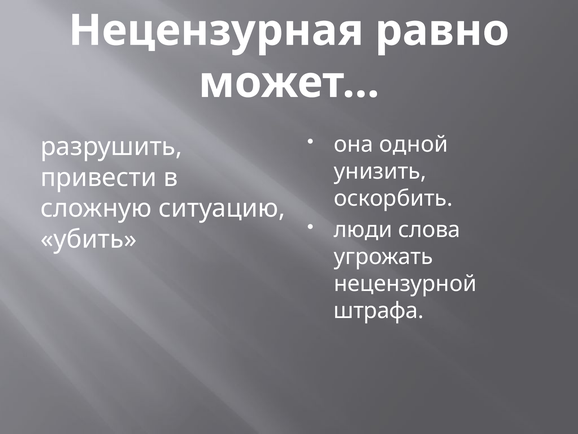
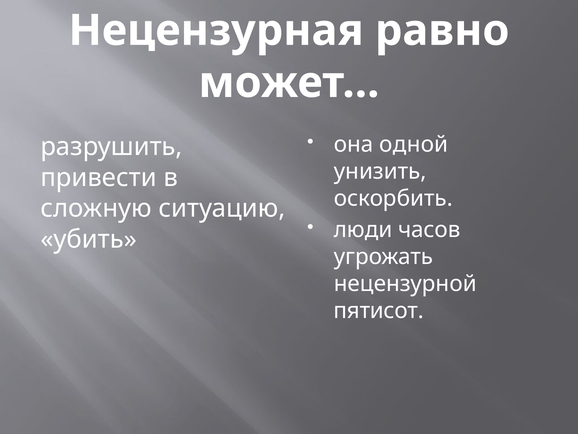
слова: слова -> часов
штрафа: штрафа -> пятисот
